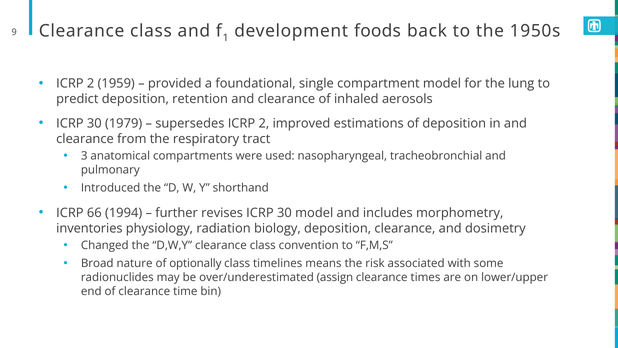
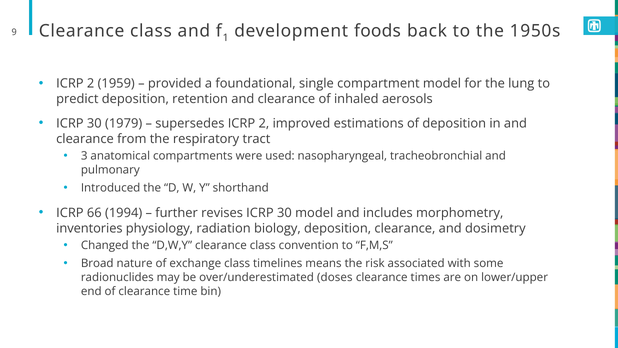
optionally: optionally -> exchange
assign: assign -> doses
